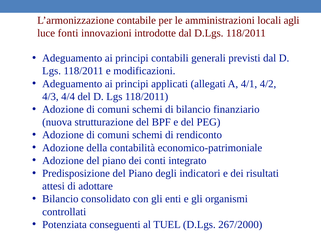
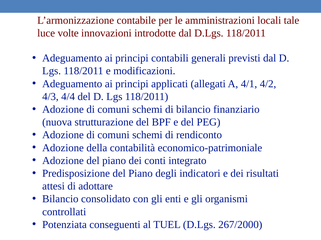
agli: agli -> tale
fonti: fonti -> volte
